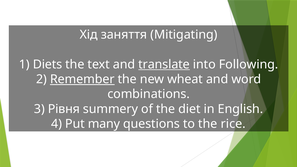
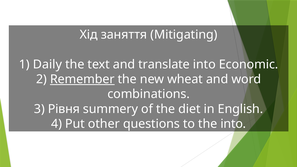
Diets: Diets -> Daily
translate underline: present -> none
Following: Following -> Economic
many: many -> other
the rice: rice -> into
